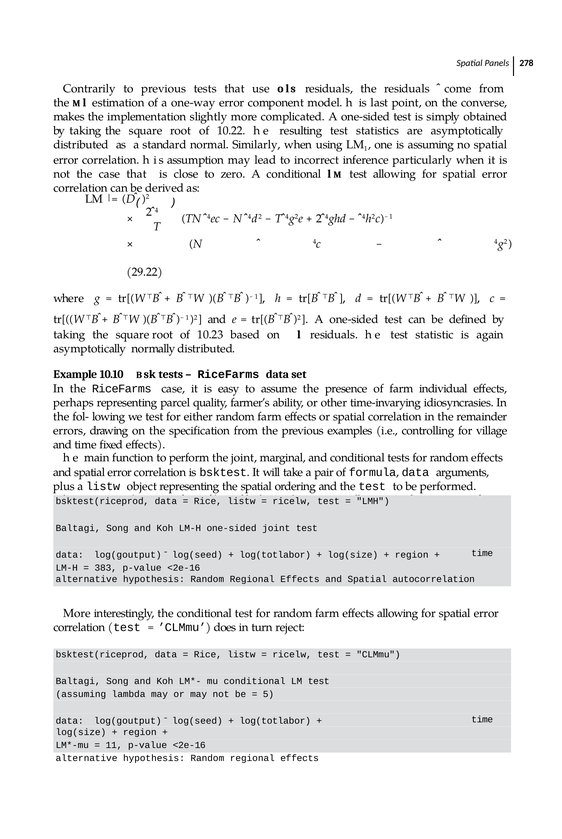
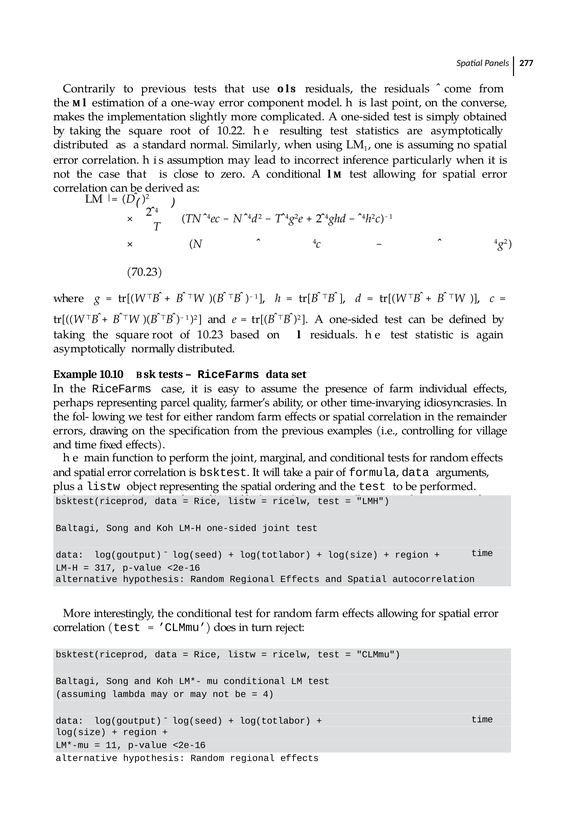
278: 278 -> 277
29.22: 29.22 -> 70.23
383: 383 -> 317
5 at (268, 694): 5 -> 4
